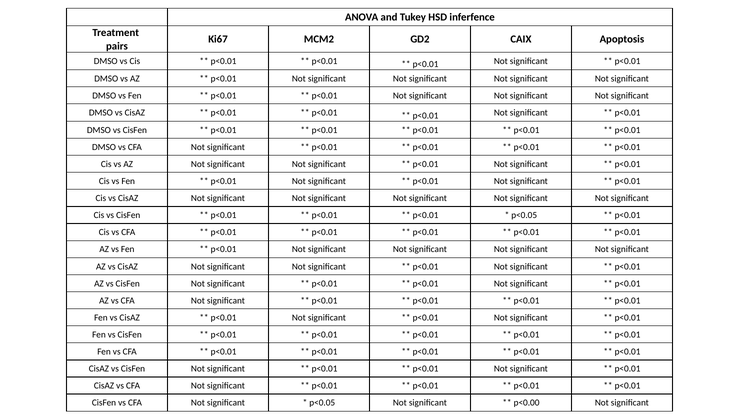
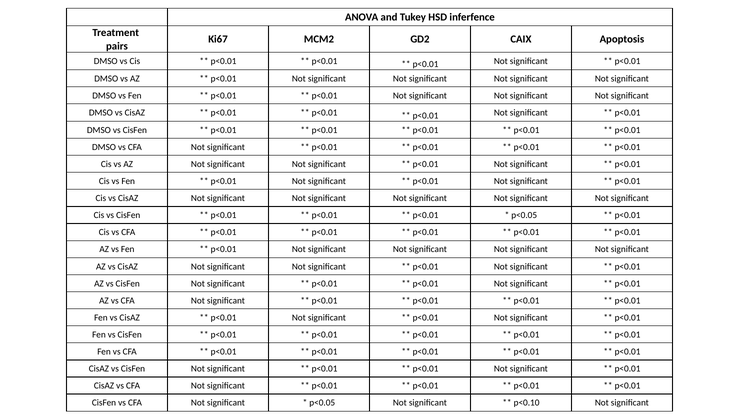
p<0.00: p<0.00 -> p<0.10
